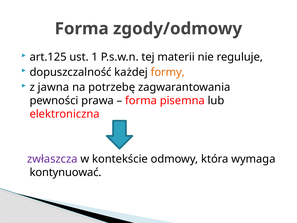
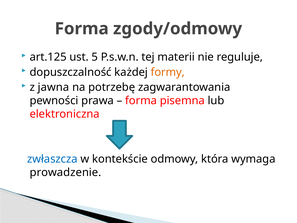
1: 1 -> 5
zwłaszcza colour: purple -> blue
kontynuować: kontynuować -> prowadzenie
